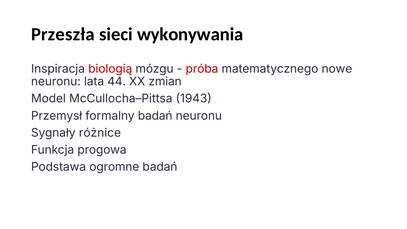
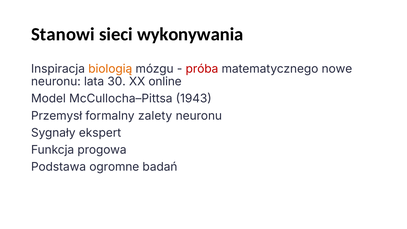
Przeszła: Przeszła -> Stanowi
biologią colour: red -> orange
44: 44 -> 30
zmian: zmian -> online
formalny badań: badań -> zalety
różnice: różnice -> ekspert
